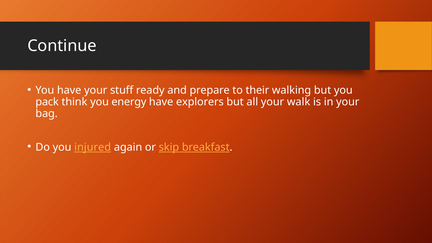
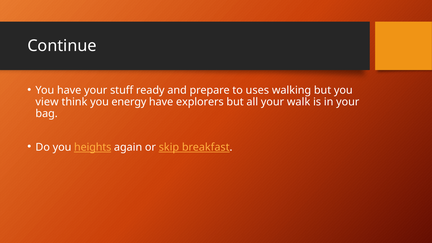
their: their -> uses
pack: pack -> view
injured: injured -> heights
